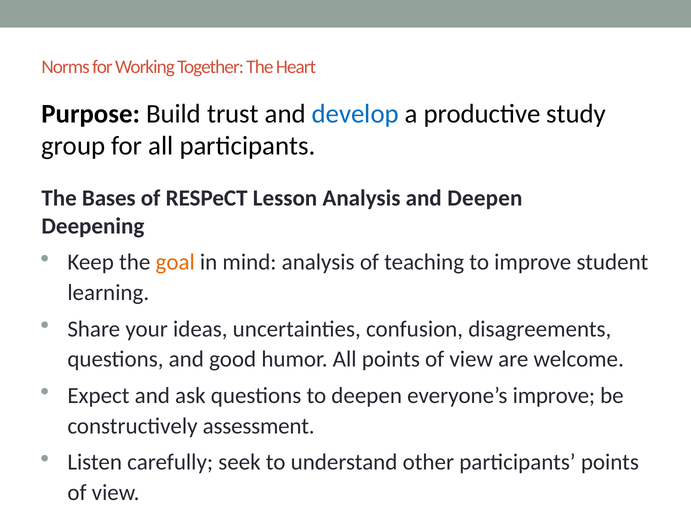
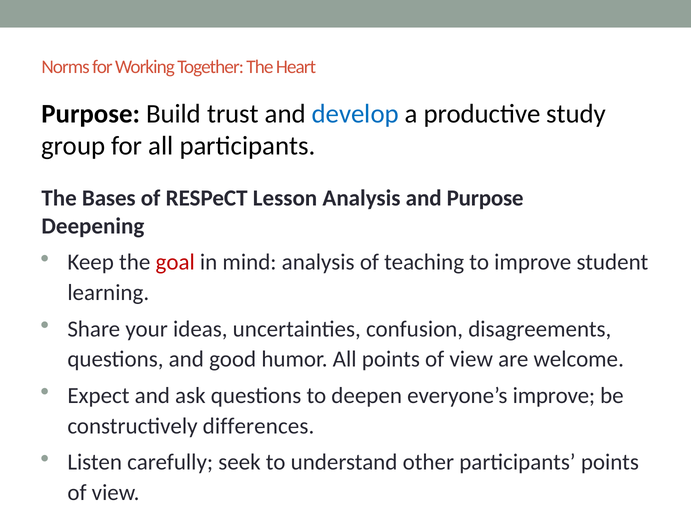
and Deepen: Deepen -> Purpose
goal colour: orange -> red
assessment: assessment -> differences
